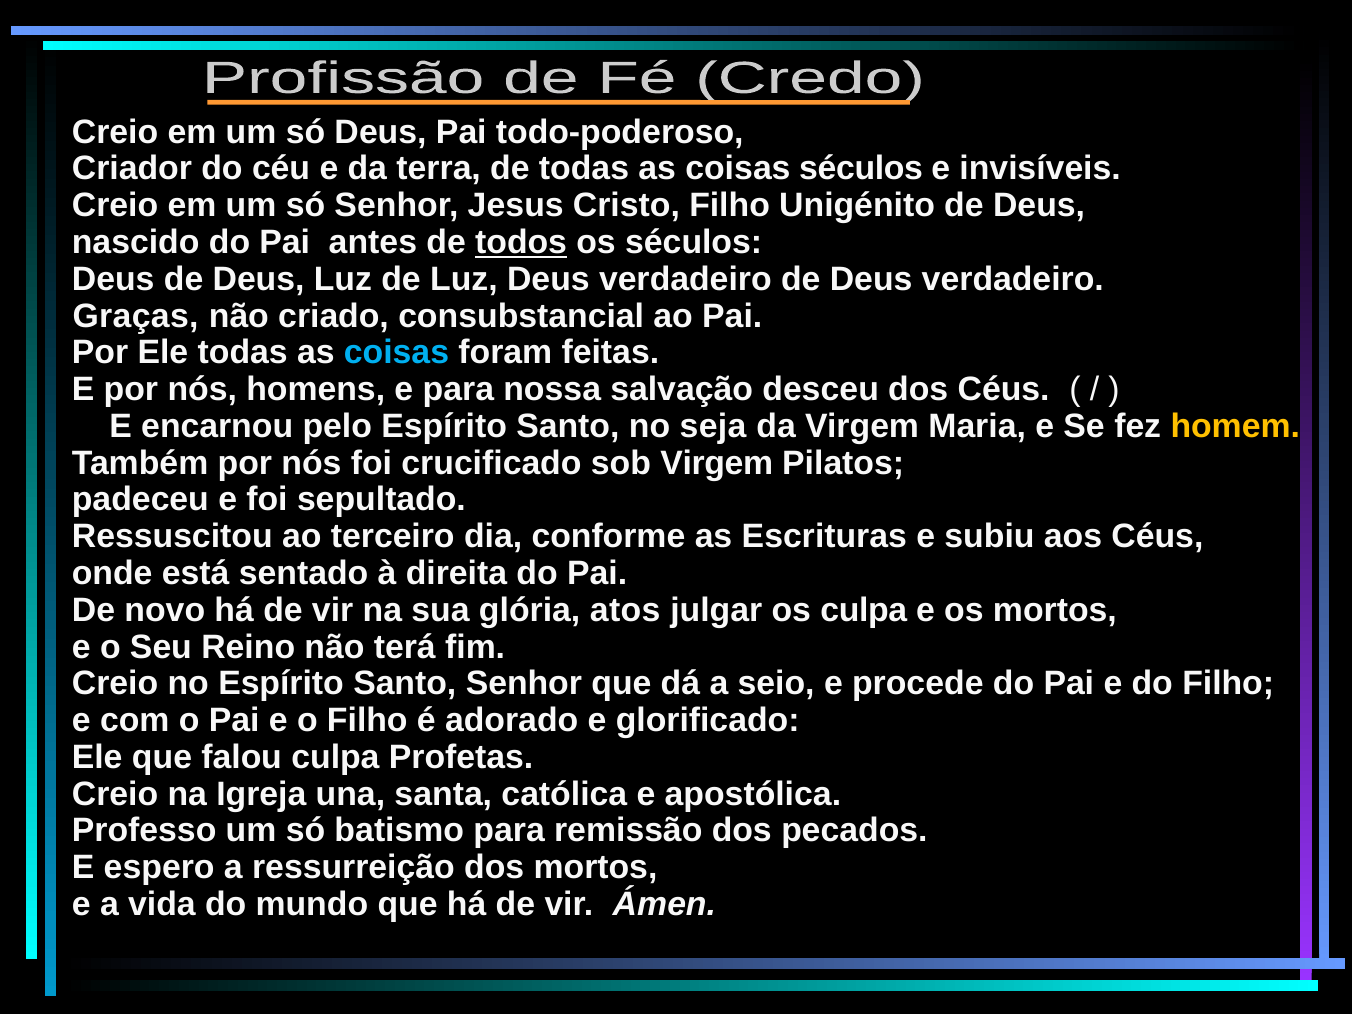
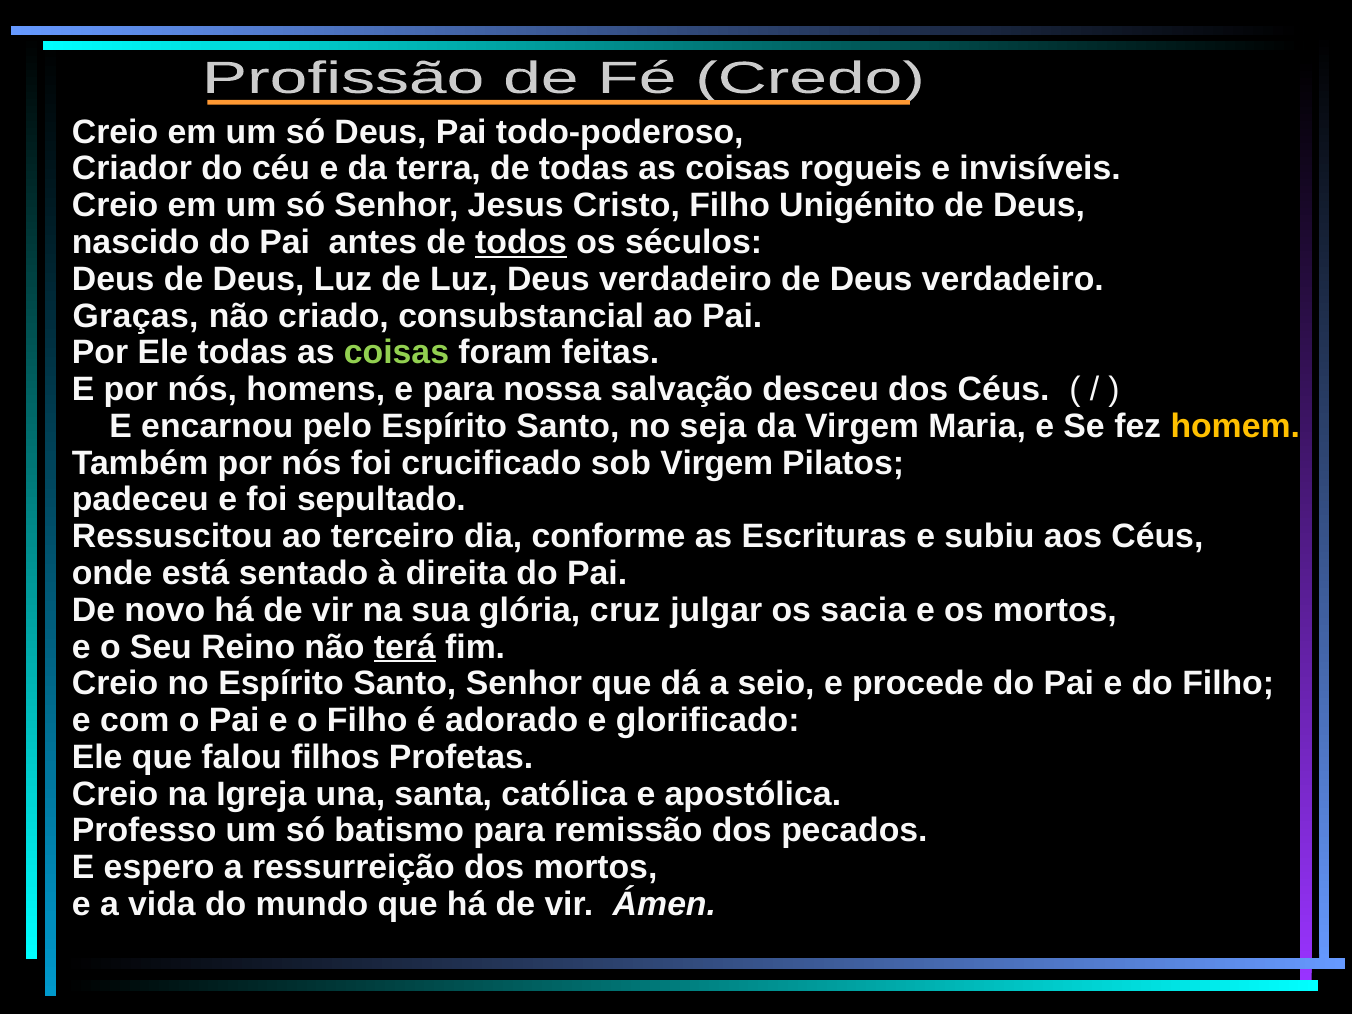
coisas séculos: séculos -> rogueis
coisas at (396, 353) colour: light blue -> light green
atos: atos -> cruz
os culpa: culpa -> sacia
terá underline: none -> present
falou culpa: culpa -> filhos
